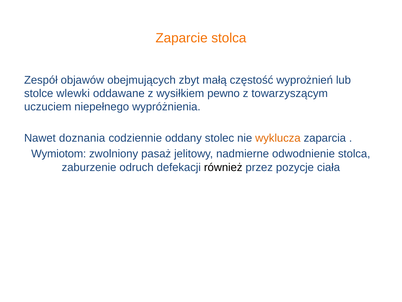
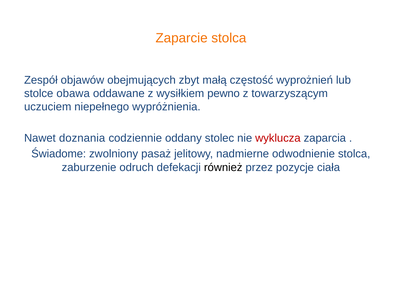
wlewki: wlewki -> obawa
wyklucza colour: orange -> red
Wymiotom: Wymiotom -> Świadome
